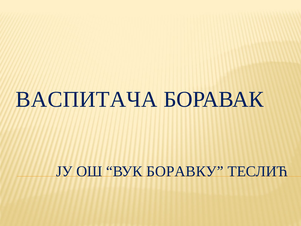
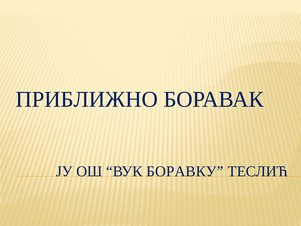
ВАСПИТАЧА: ВАСПИТАЧА -> ПРИБЛИЖНО
